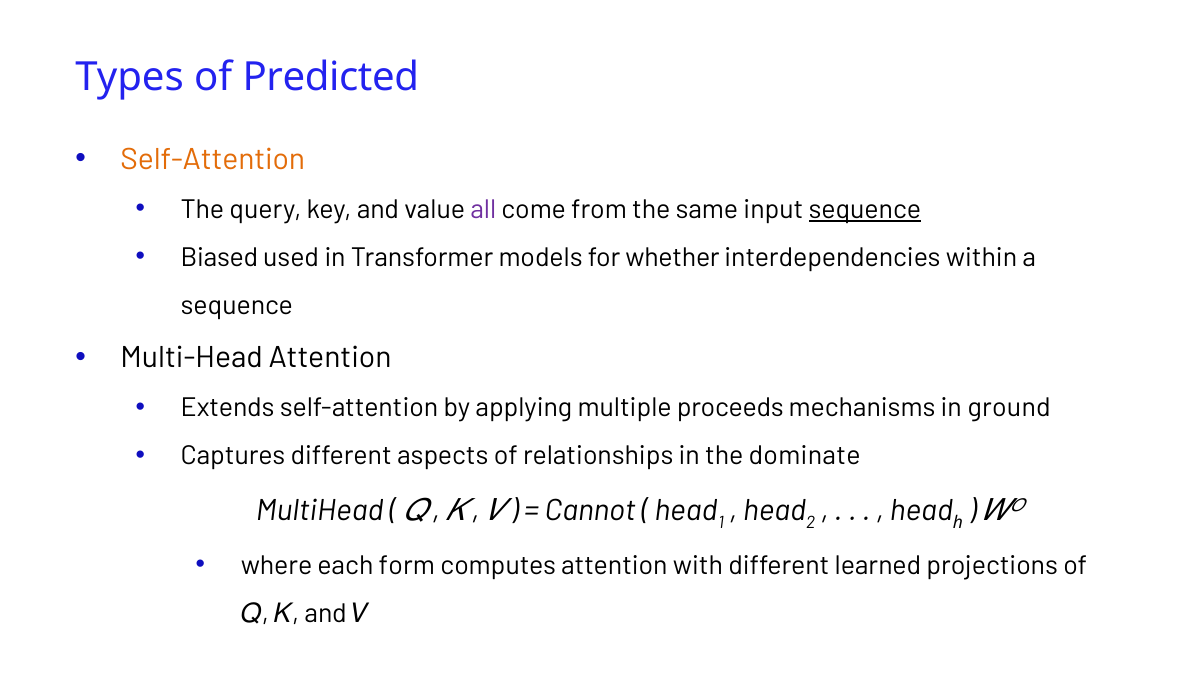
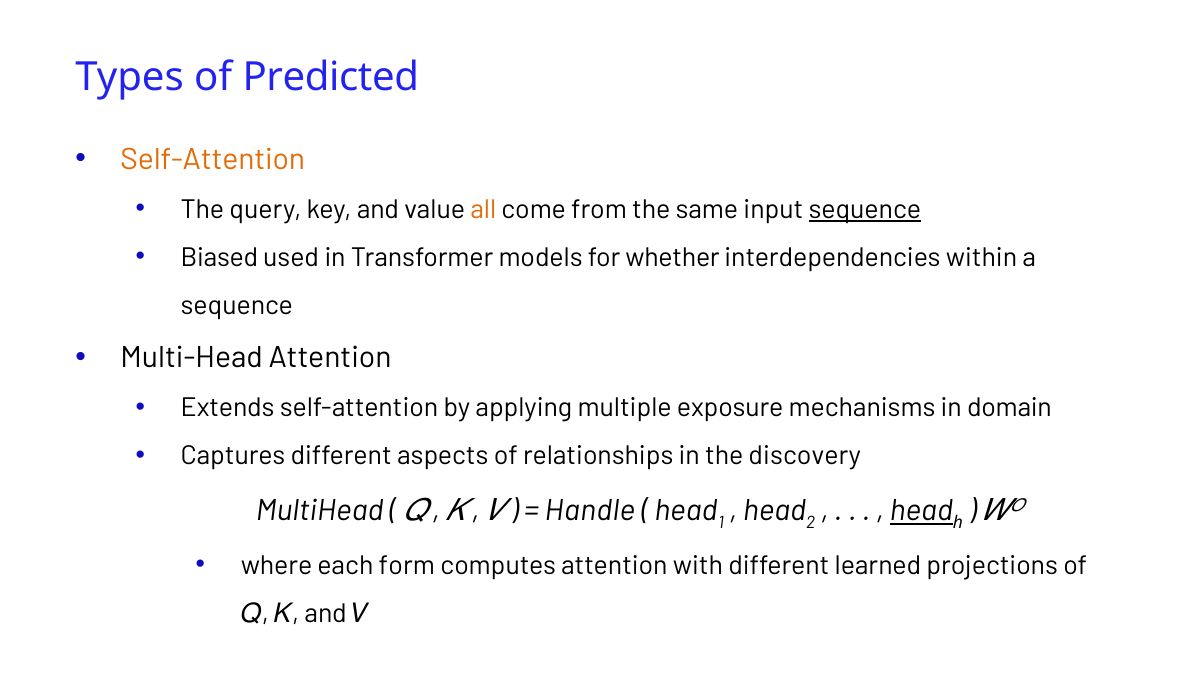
all colour: purple -> orange
proceeds: proceeds -> exposure
ground: ground -> domain
dominate: dominate -> discovery
Cannot: Cannot -> Handle
head at (921, 511) underline: none -> present
